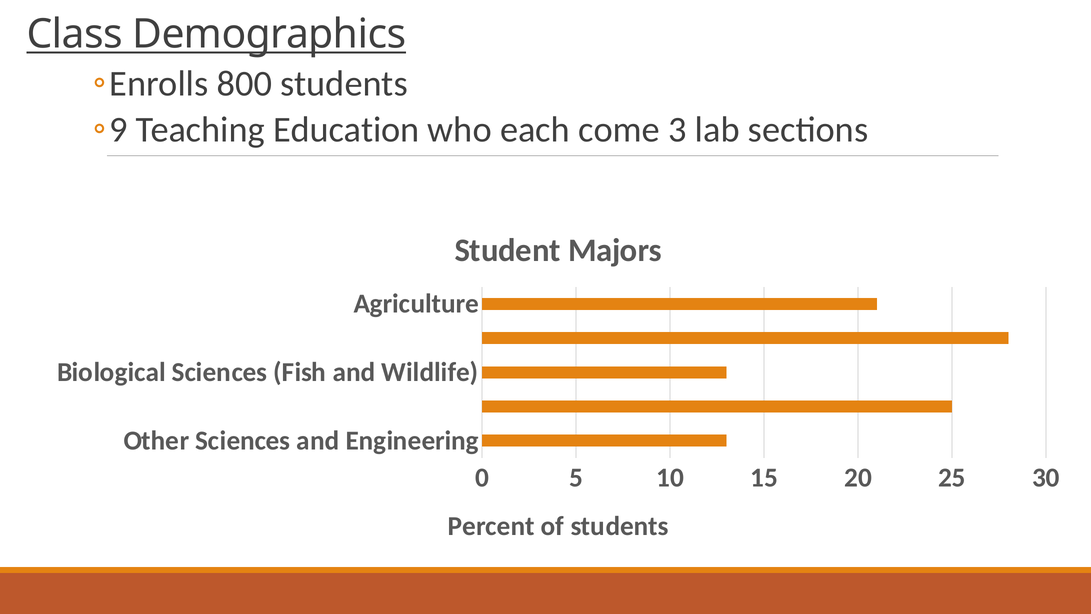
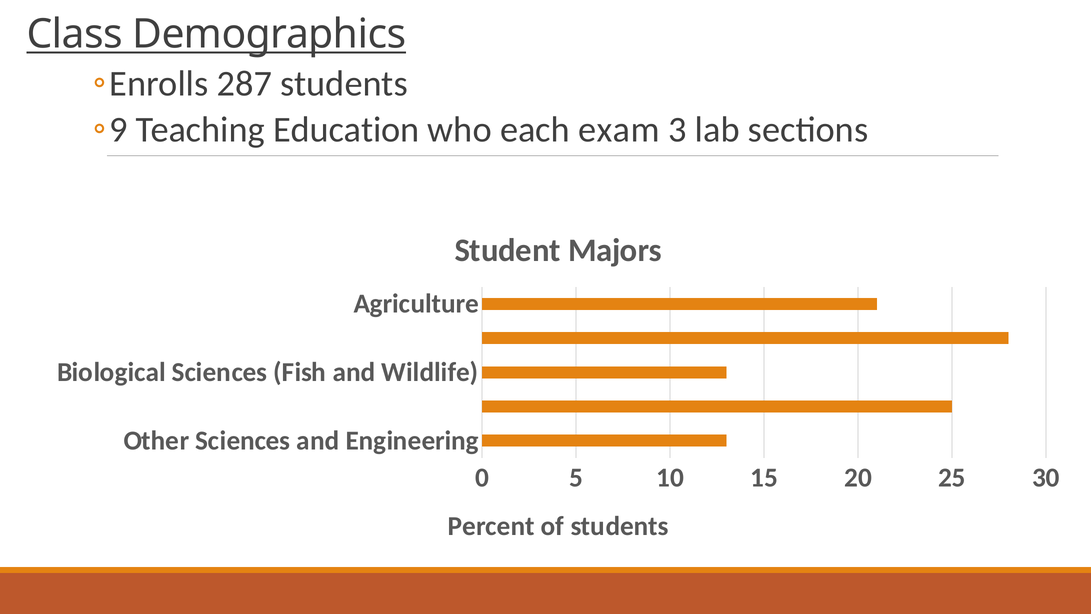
800: 800 -> 287
come: come -> exam
